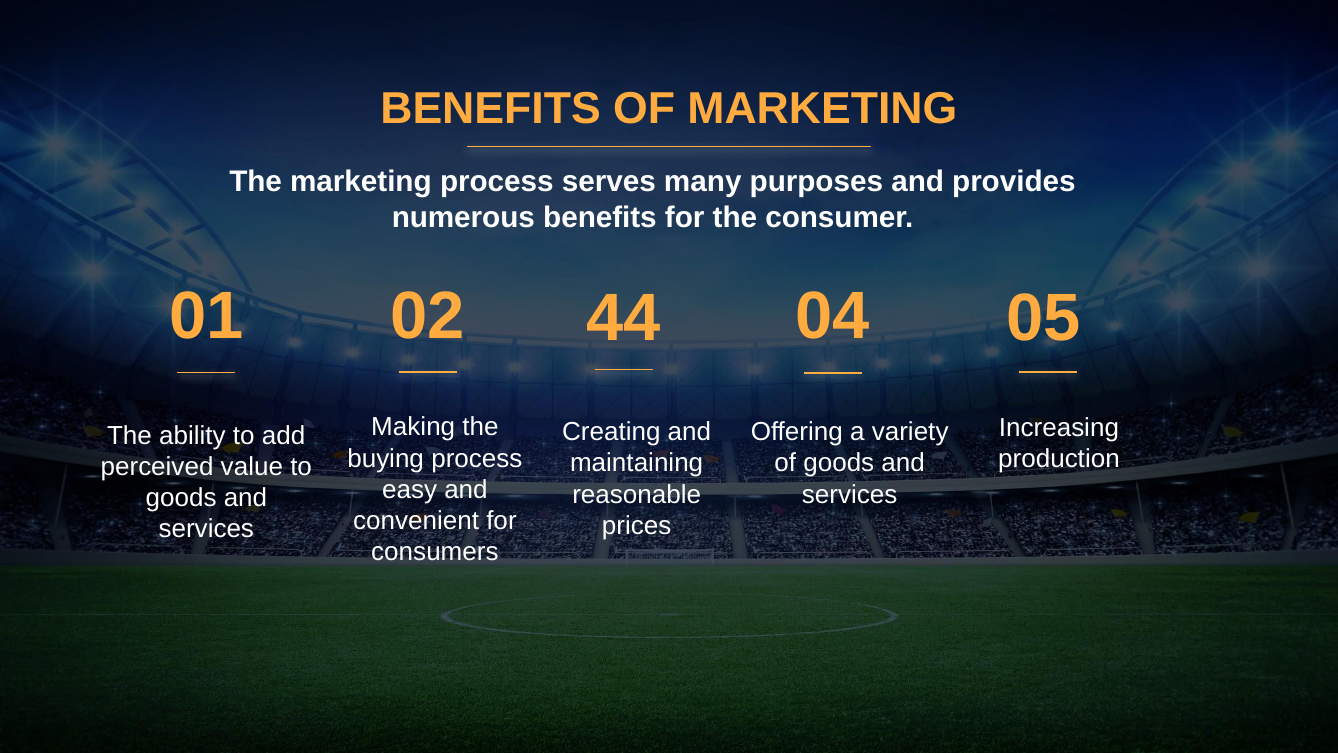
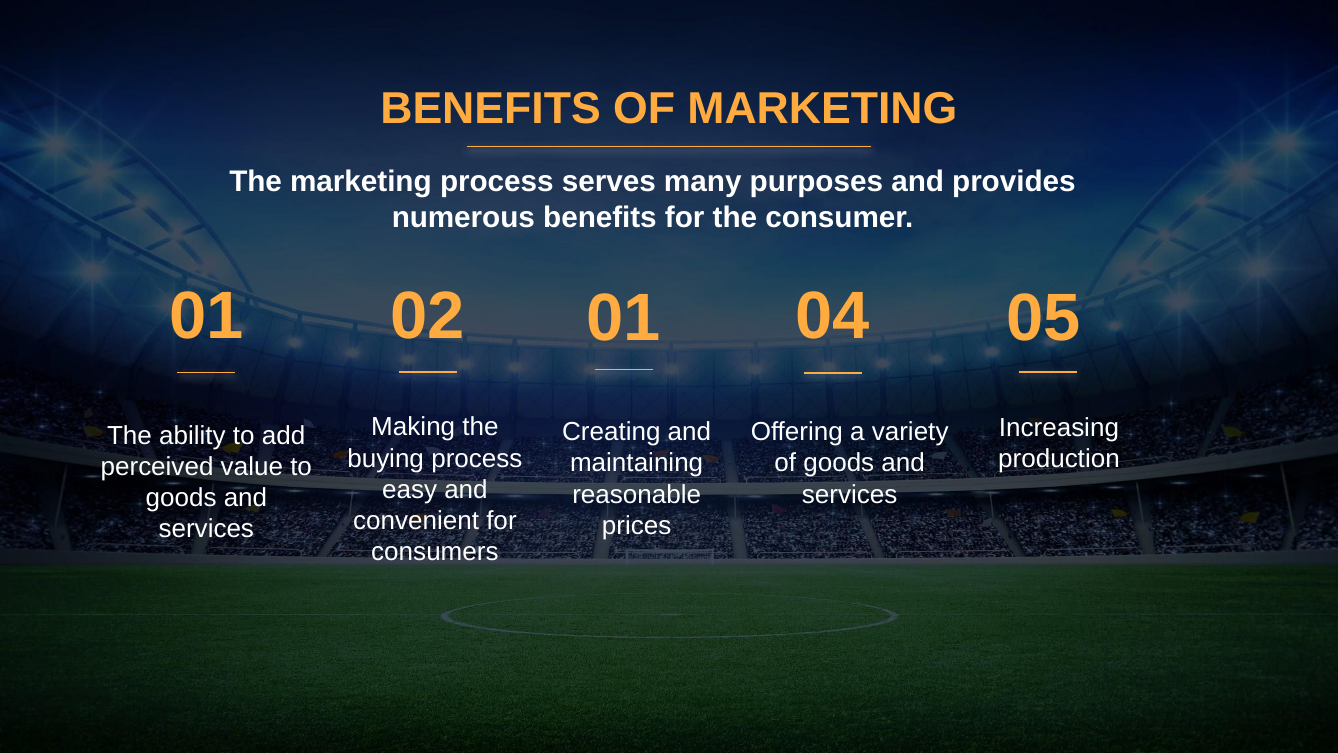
02 44: 44 -> 01
